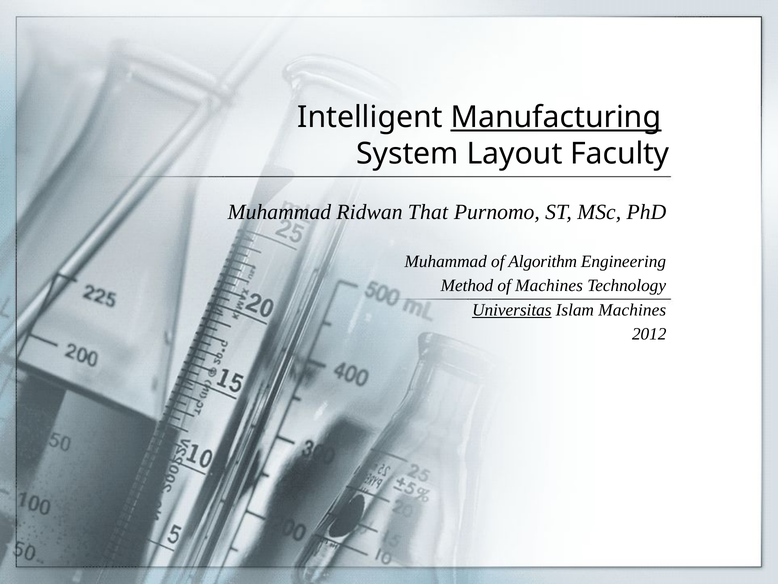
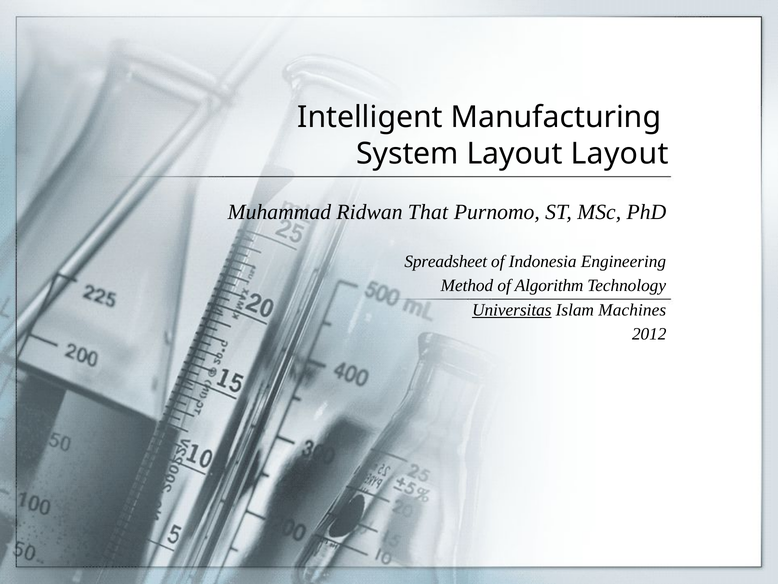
Manufacturing underline: present -> none
Layout Faculty: Faculty -> Layout
Muhammad at (446, 261): Muhammad -> Spreadsheet
Algorithm: Algorithm -> Indonesia
of Machines: Machines -> Algorithm
